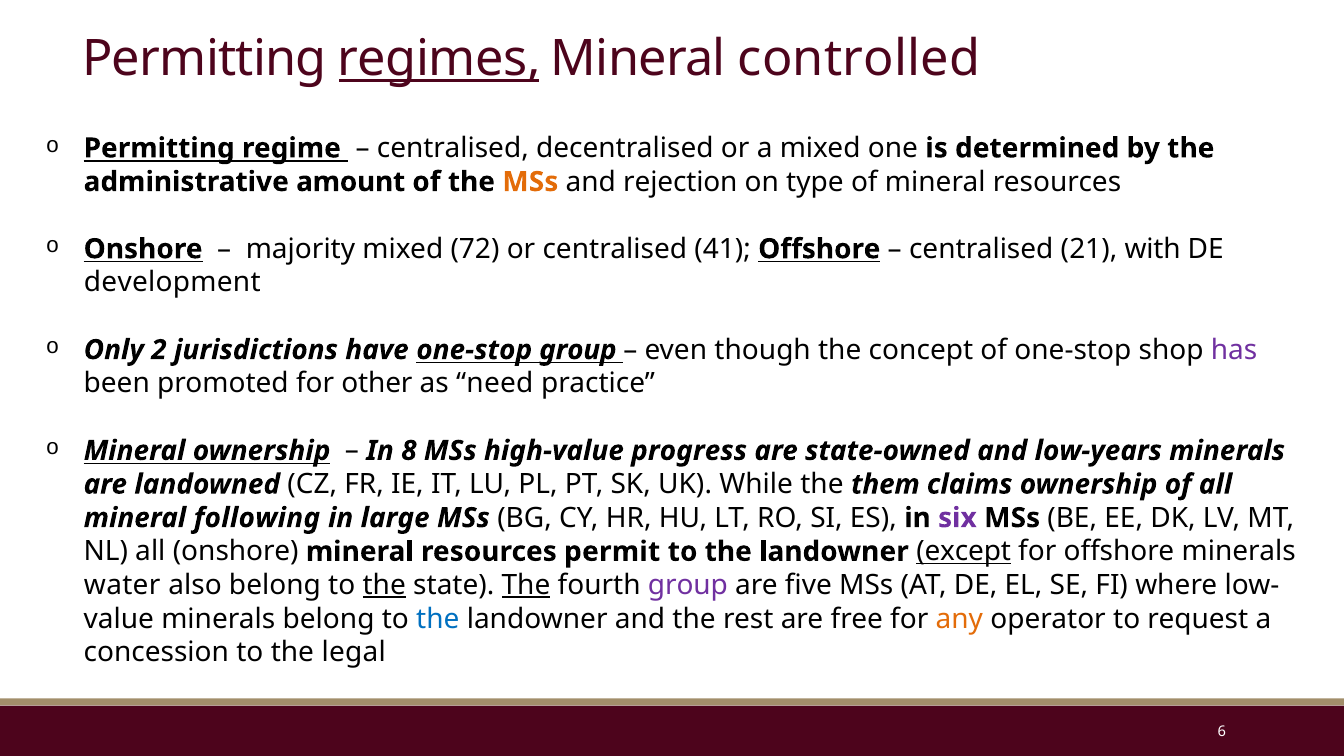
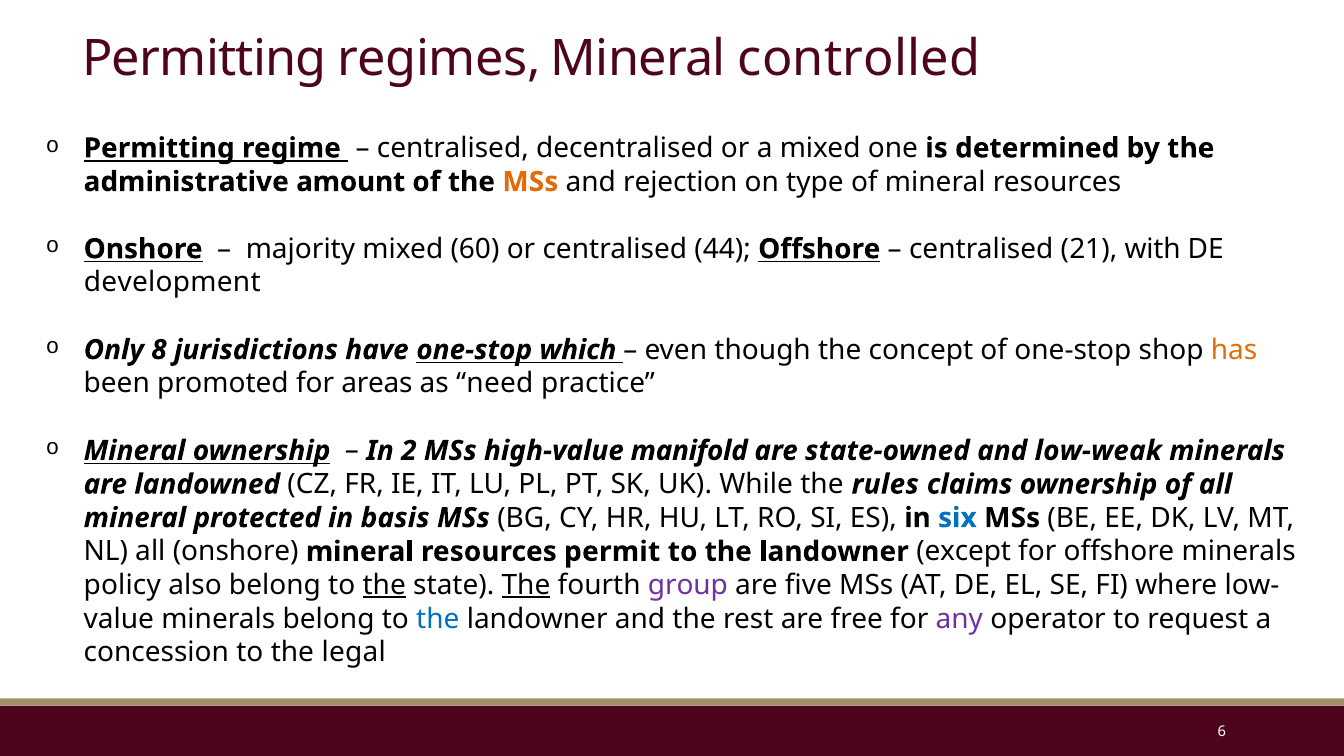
regimes underline: present -> none
72: 72 -> 60
41: 41 -> 44
2: 2 -> 8
one-stop group: group -> which
has colour: purple -> orange
other: other -> areas
8: 8 -> 2
progress: progress -> manifold
low-years: low-years -> low-weak
them: them -> rules
following: following -> protected
large: large -> basis
six colour: purple -> blue
except underline: present -> none
water: water -> policy
any colour: orange -> purple
